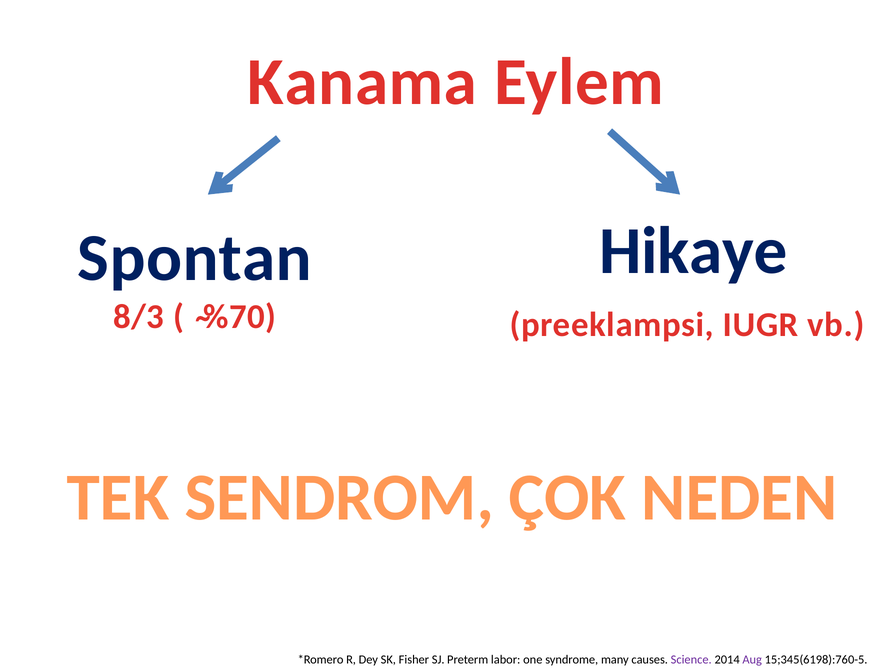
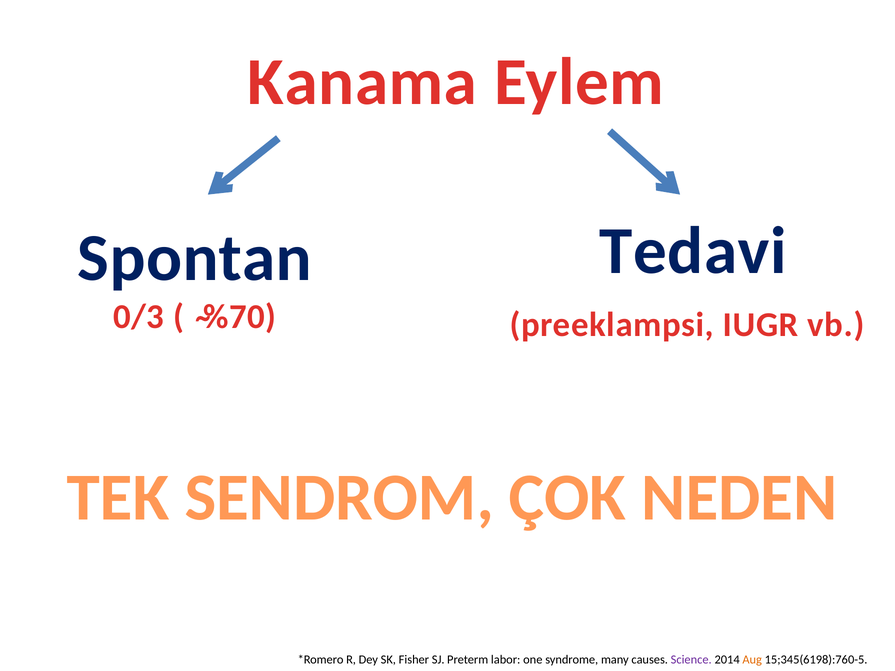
Hikaye: Hikaye -> Tedavi
8/3: 8/3 -> 0/3
Aug colour: purple -> orange
